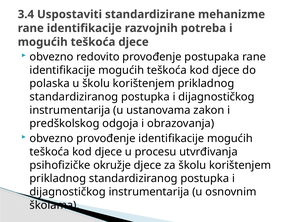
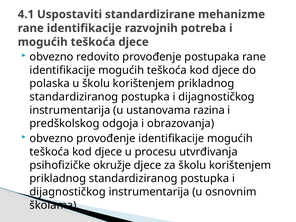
3.4: 3.4 -> 4.1
zakon: zakon -> razina
